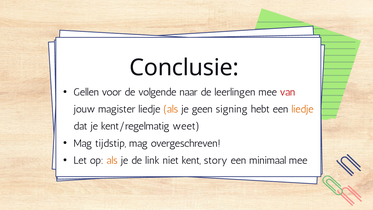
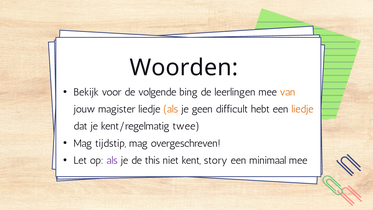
Conclusie: Conclusie -> Woorden
Gellen: Gellen -> Bekijk
naar: naar -> bing
van colour: red -> orange
signing: signing -> difficult
weet: weet -> twee
als at (112, 160) colour: orange -> purple
link: link -> this
